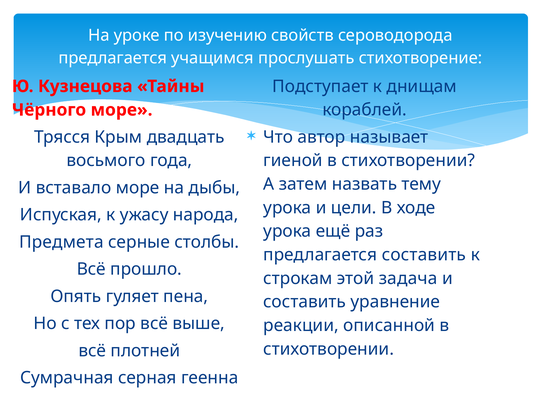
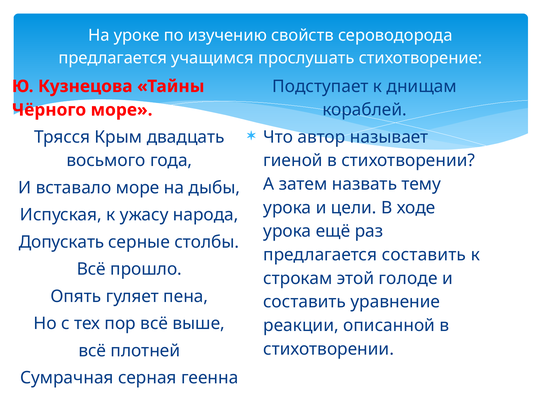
Предмета: Предмета -> Допускать
задача: задача -> голоде
